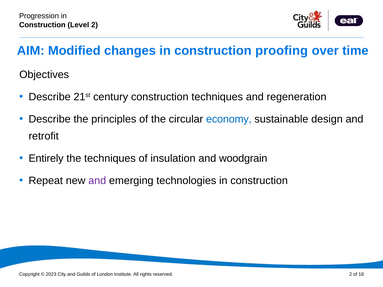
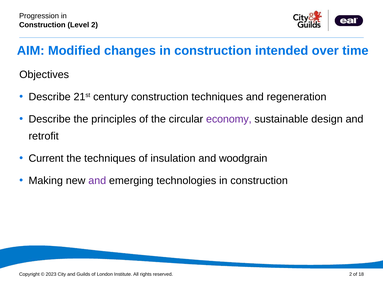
proofing: proofing -> intended
economy colour: blue -> purple
Entirely: Entirely -> Current
Repeat: Repeat -> Making
